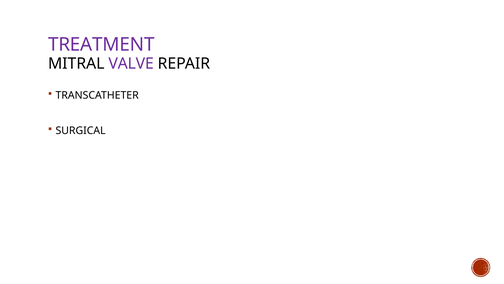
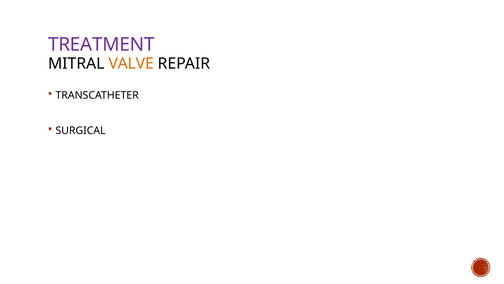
VALVE colour: purple -> orange
